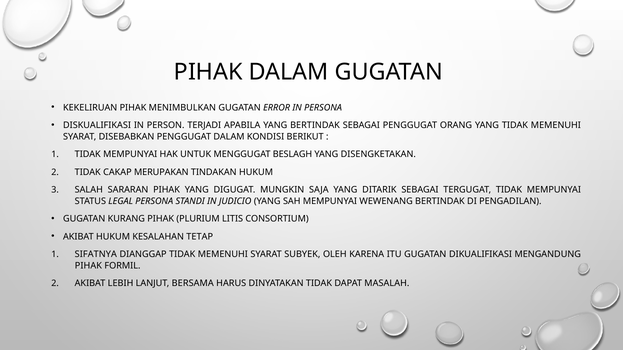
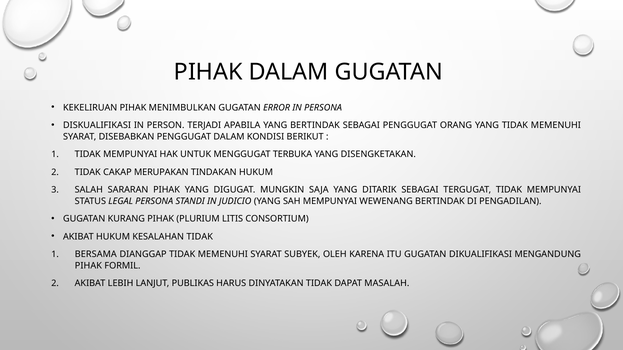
BESLAGH: BESLAGH -> TERBUKA
KESALAHAN TETAP: TETAP -> TIDAK
SIFATNYA: SIFATNYA -> BERSAMA
BERSAMA: BERSAMA -> PUBLIKAS
